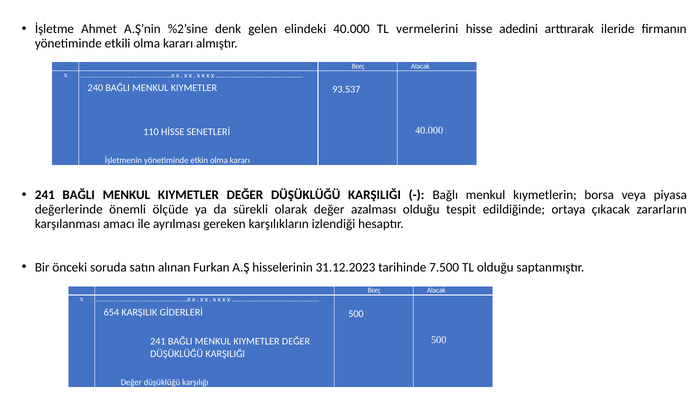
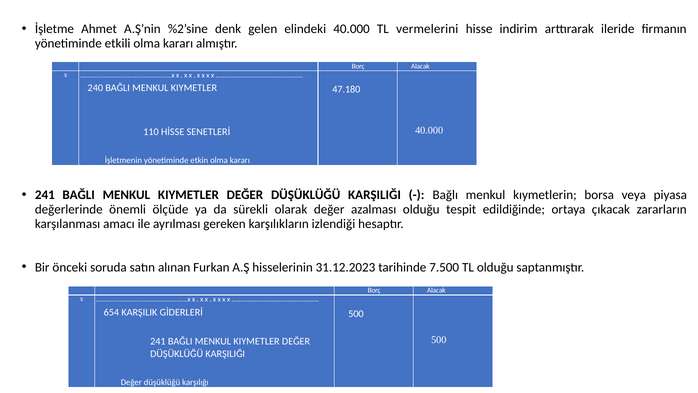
adedini: adedini -> indirim
93.537: 93.537 -> 47.180
